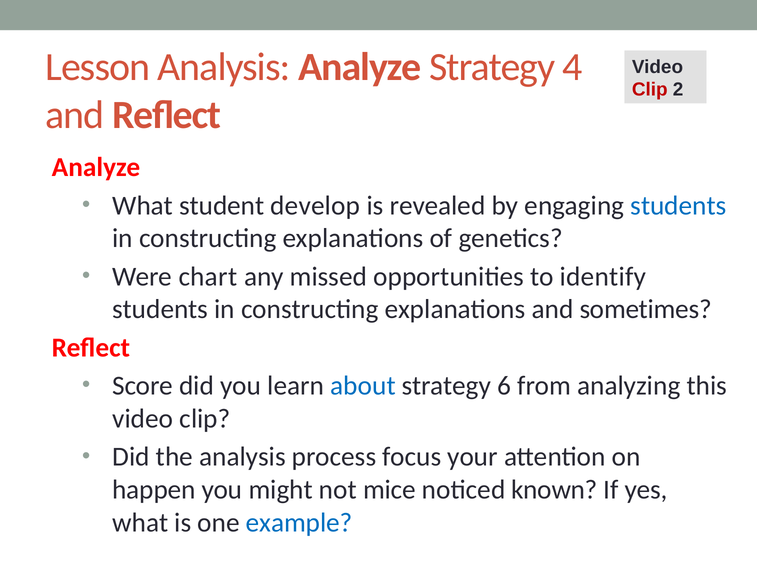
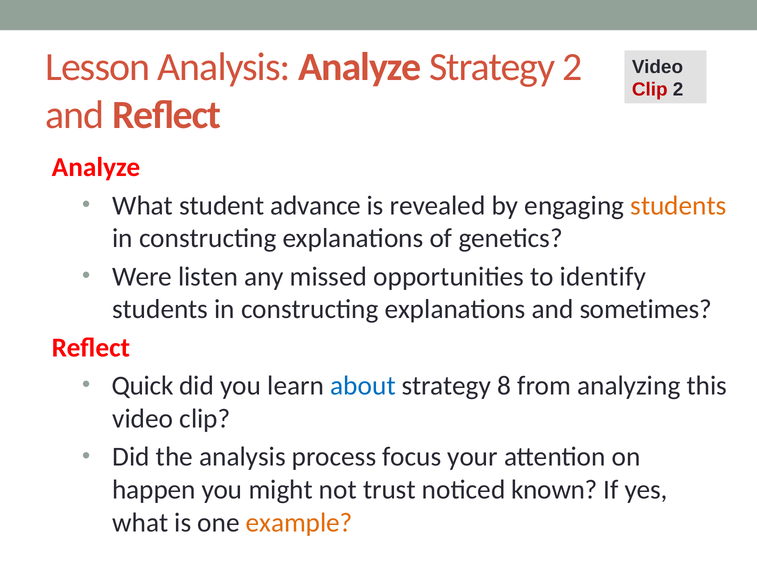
Strategy 4: 4 -> 2
develop: develop -> advance
students at (678, 205) colour: blue -> orange
chart: chart -> listen
Score: Score -> Quick
6: 6 -> 8
mice: mice -> trust
example colour: blue -> orange
